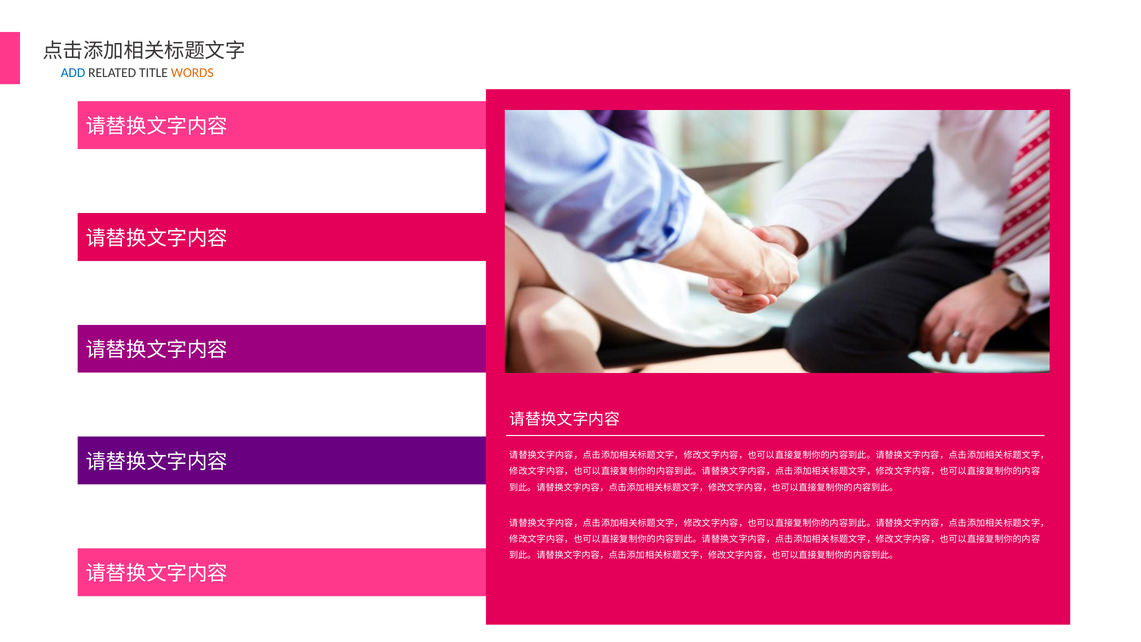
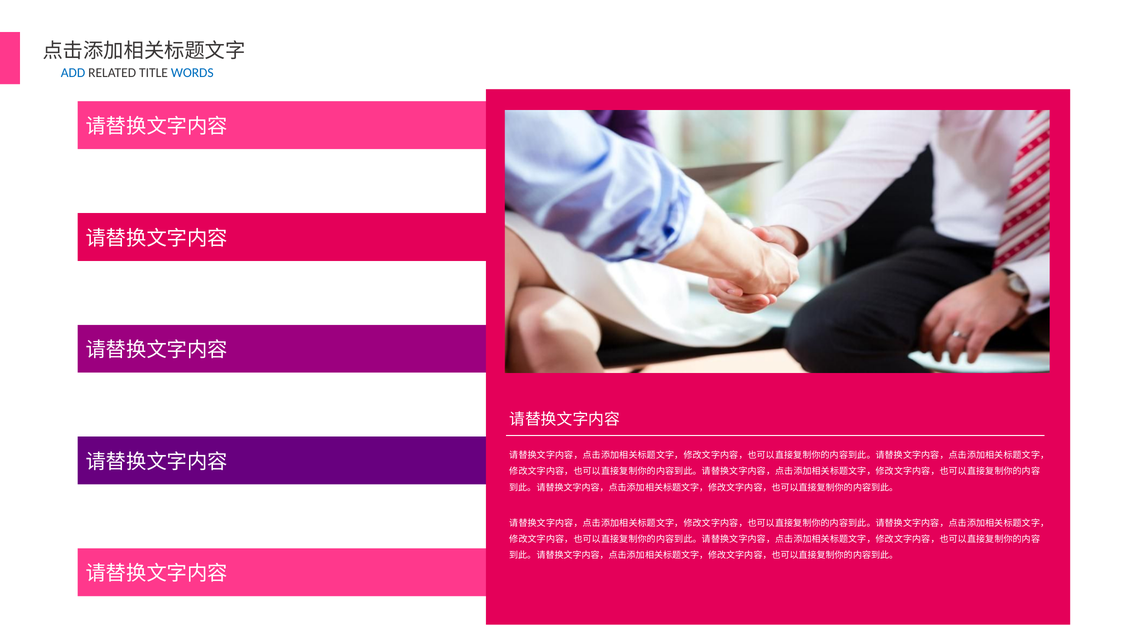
WORDS colour: orange -> blue
